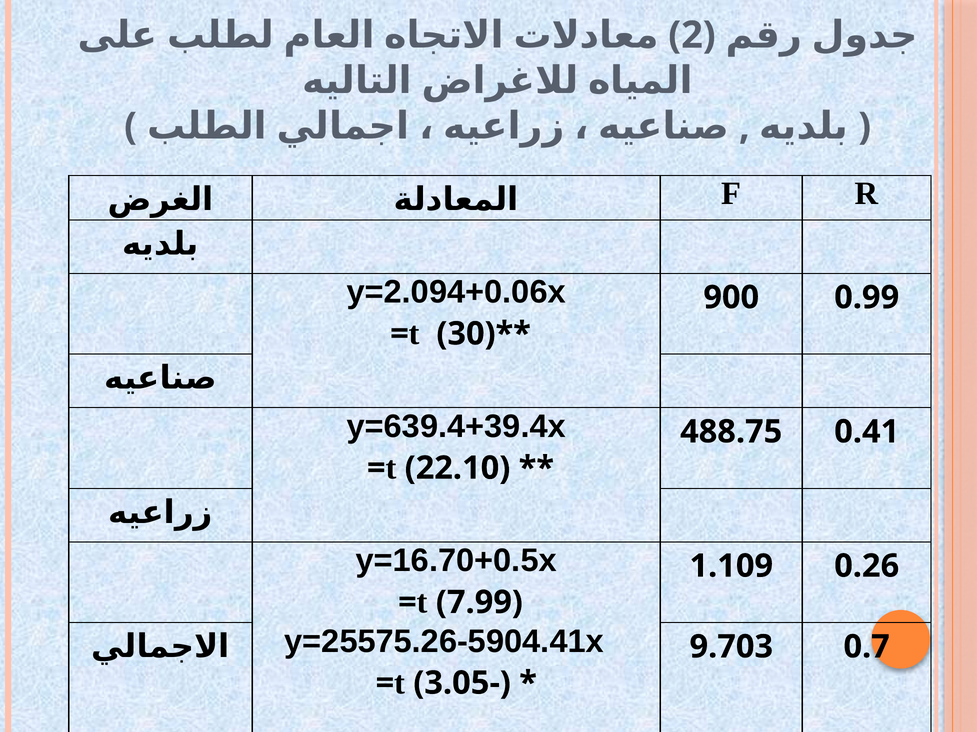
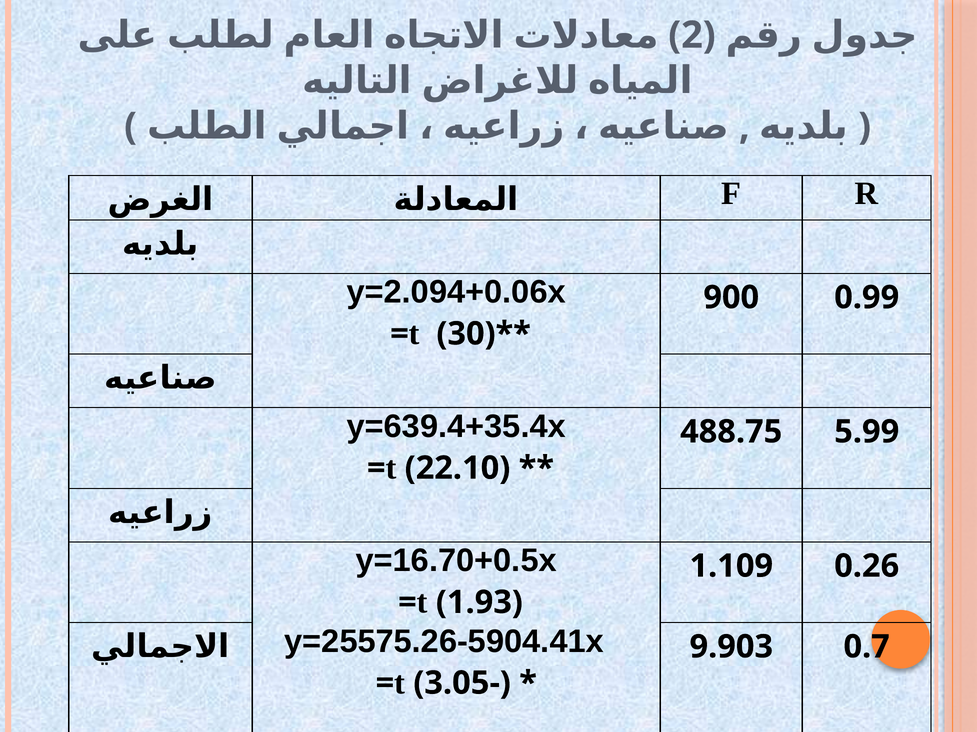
y=639.4+39.4x: y=639.4+39.4x -> y=639.4+35.4x
0.41: 0.41 -> 5.99
7.99: 7.99 -> 1.93
9.703: 9.703 -> 9.903
